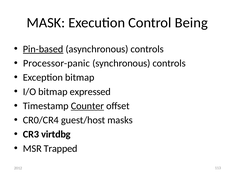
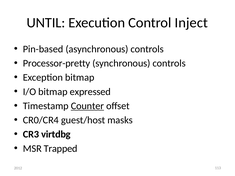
MASK: MASK -> UNTIL
Being: Being -> Inject
Pin-based underline: present -> none
Processor-panic: Processor-panic -> Processor-pretty
